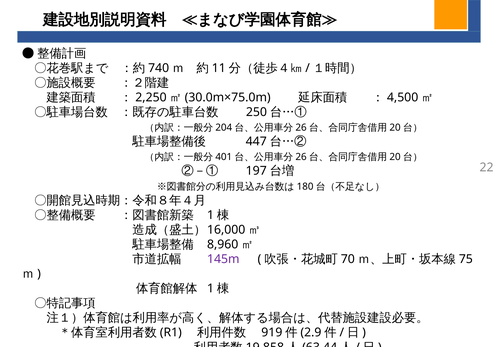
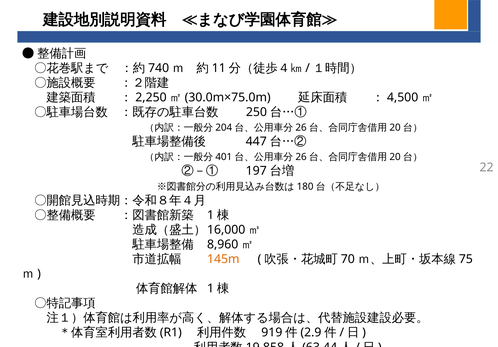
145m colour: purple -> orange
